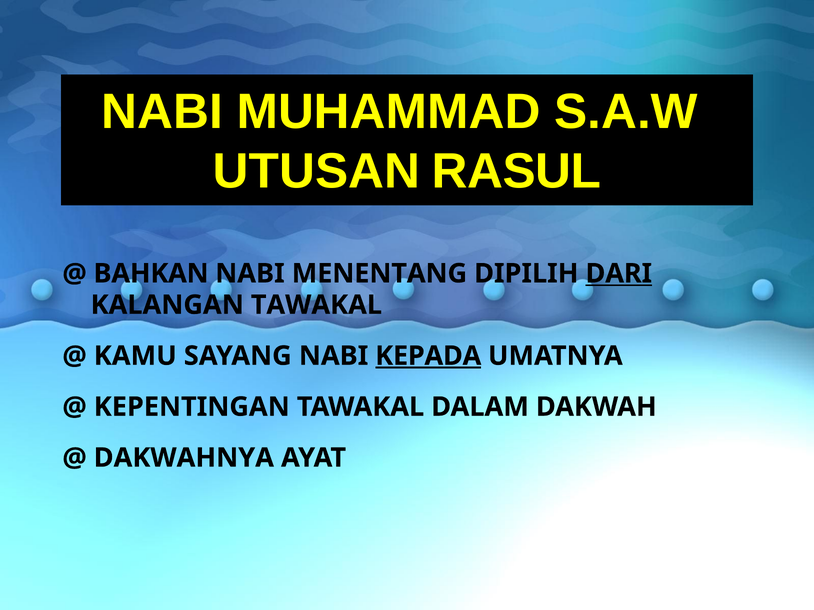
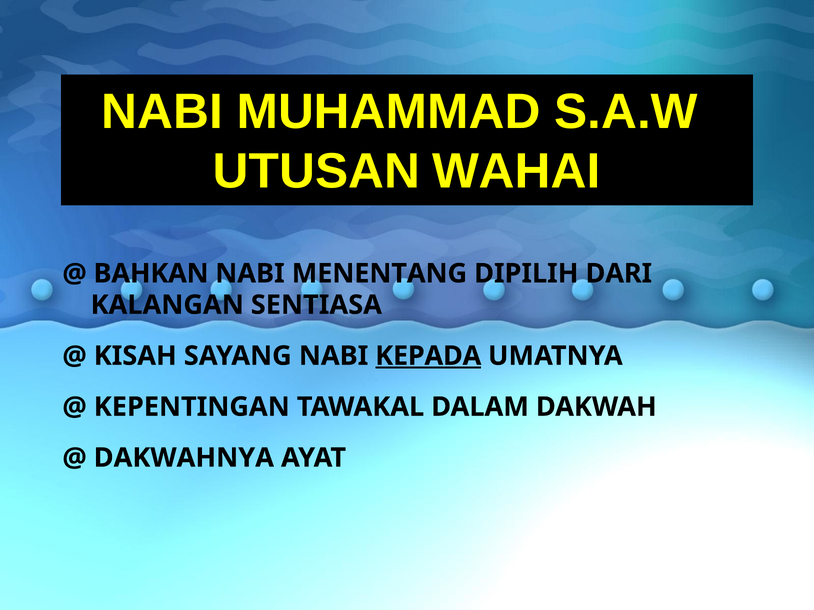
RASUL: RASUL -> WAHAI
DARI underline: present -> none
KALANGAN TAWAKAL: TAWAKAL -> SENTIASA
KAMU: KAMU -> KISAH
